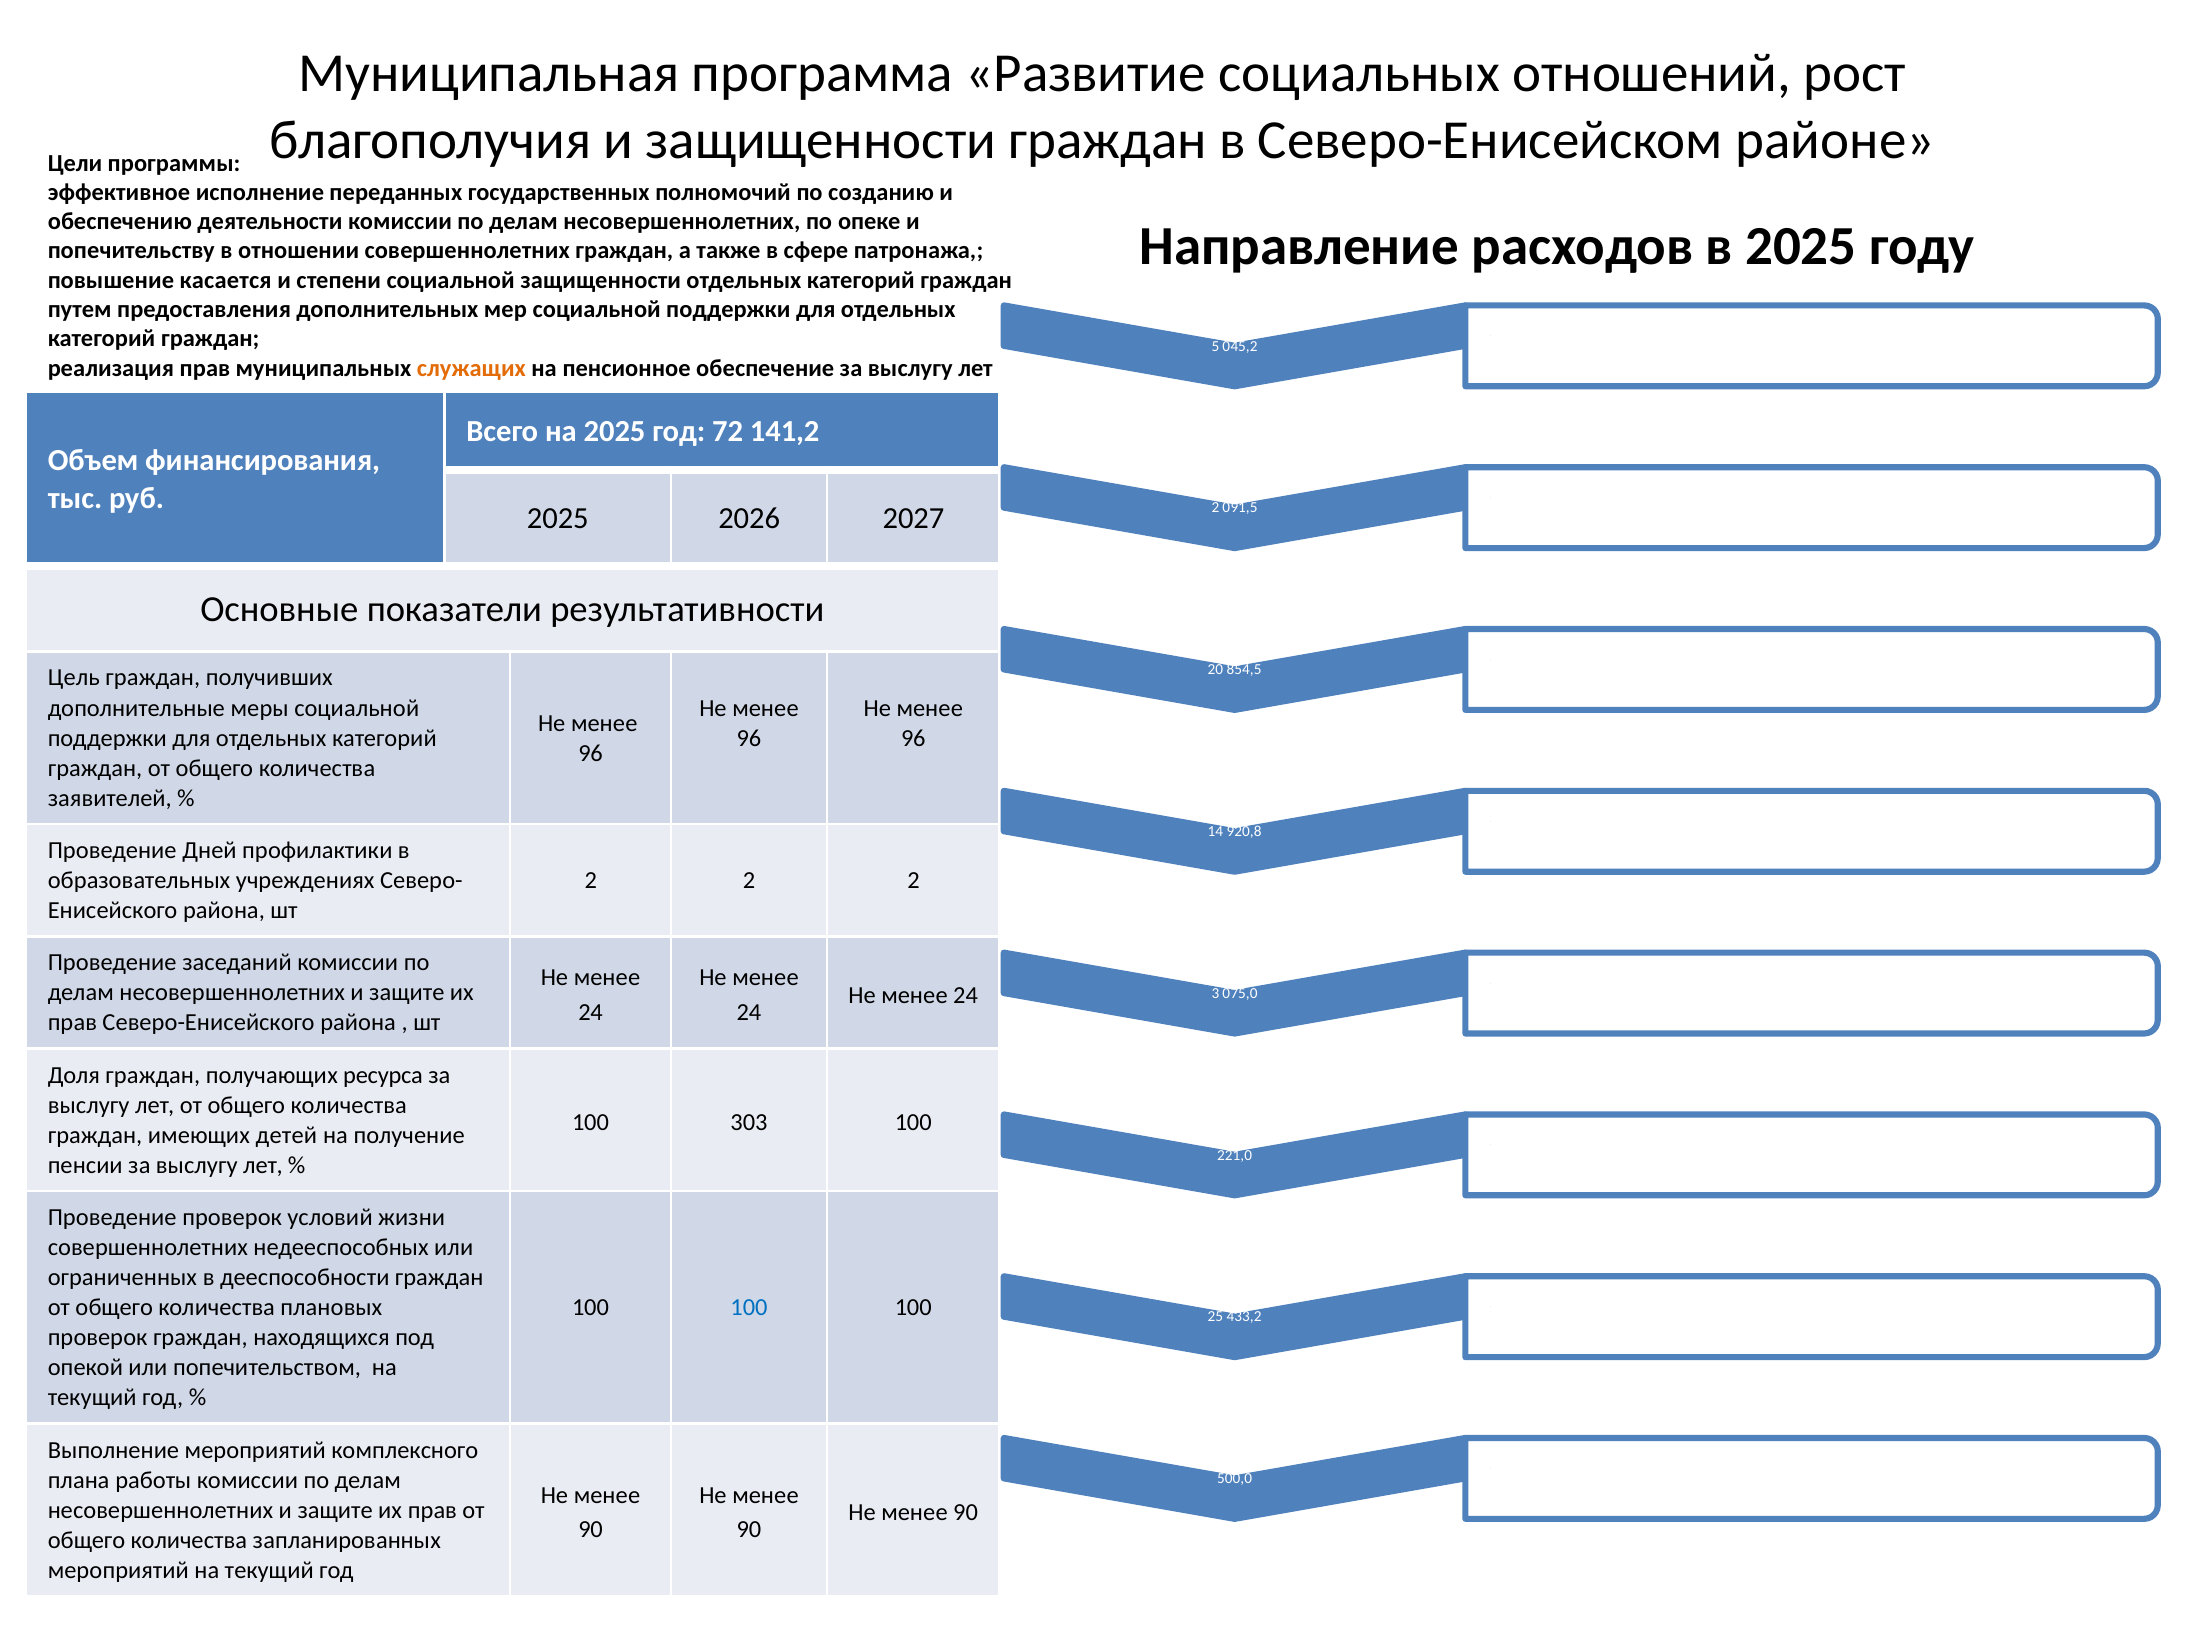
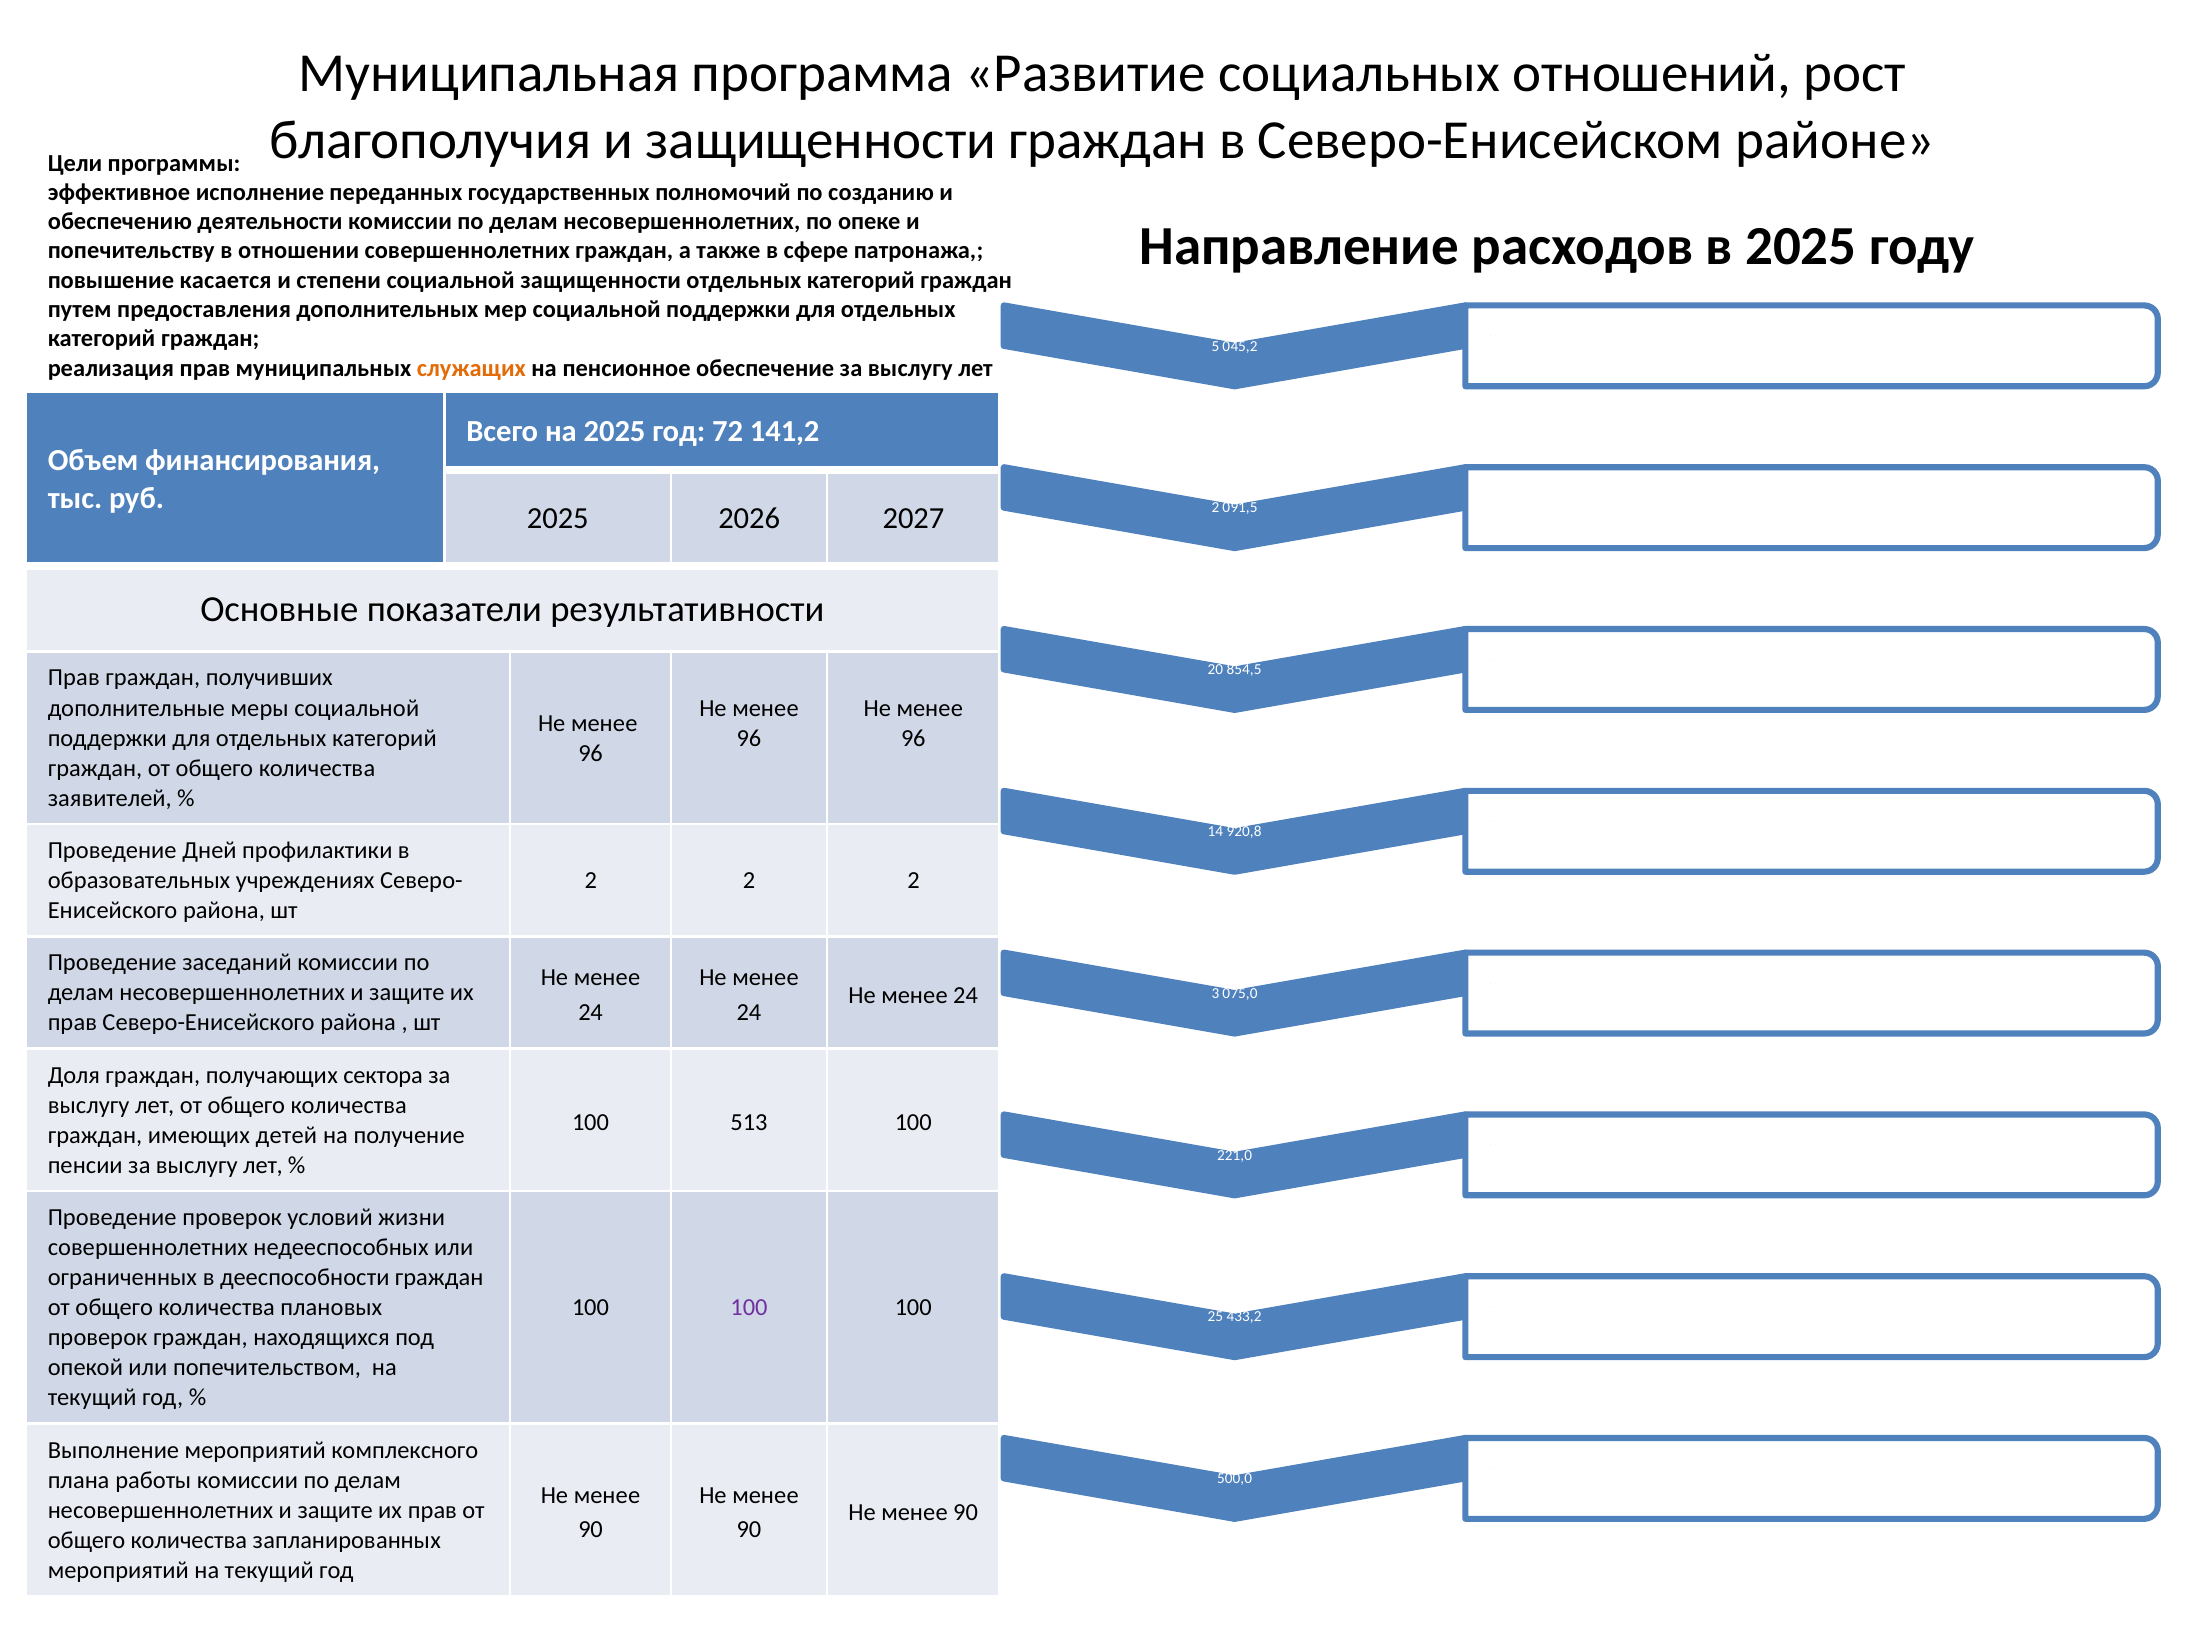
Цель at (74, 678): Цель -> Прав
ресурса: ресурса -> сектора
303: 303 -> 513
100 at (749, 1307) colour: blue -> purple
